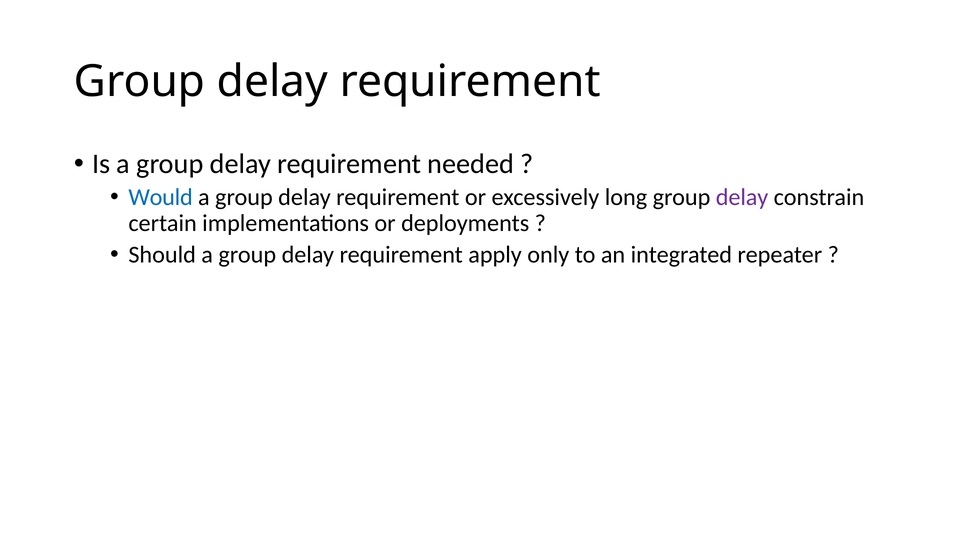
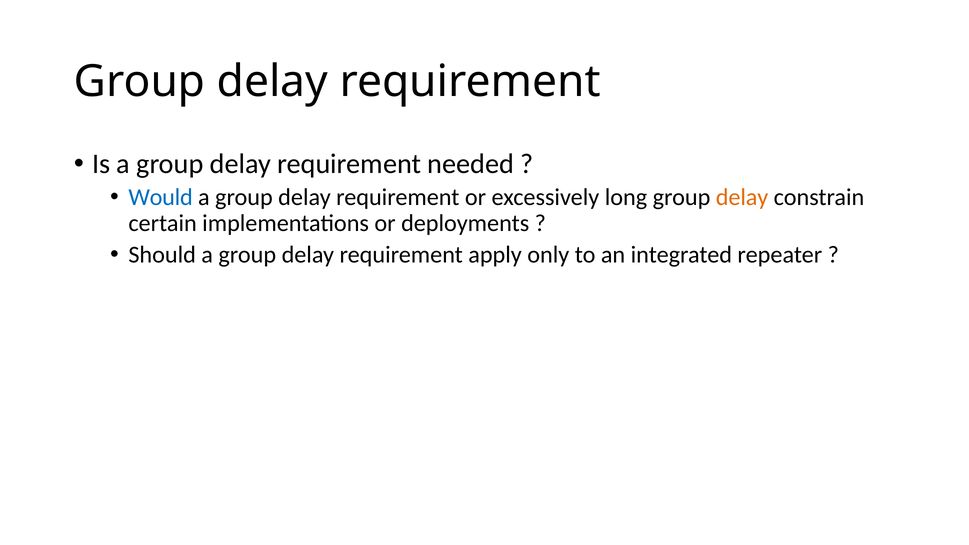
delay at (742, 197) colour: purple -> orange
